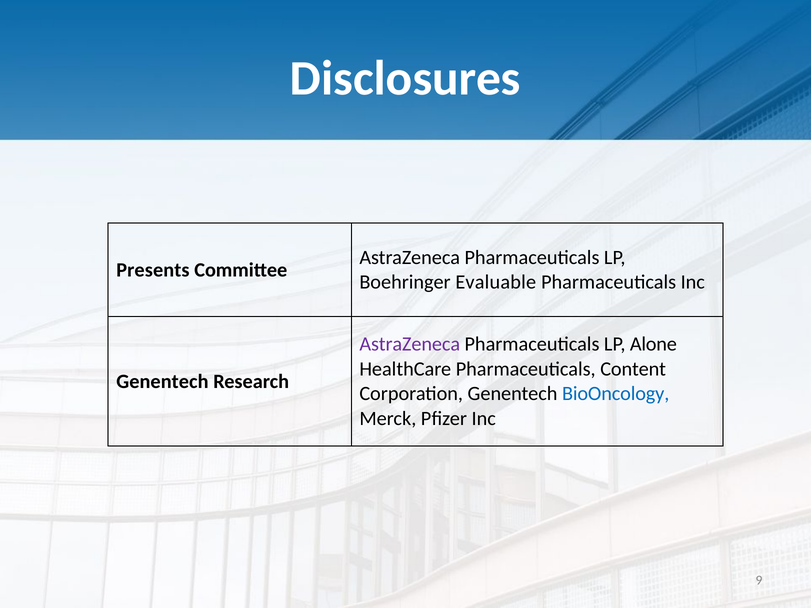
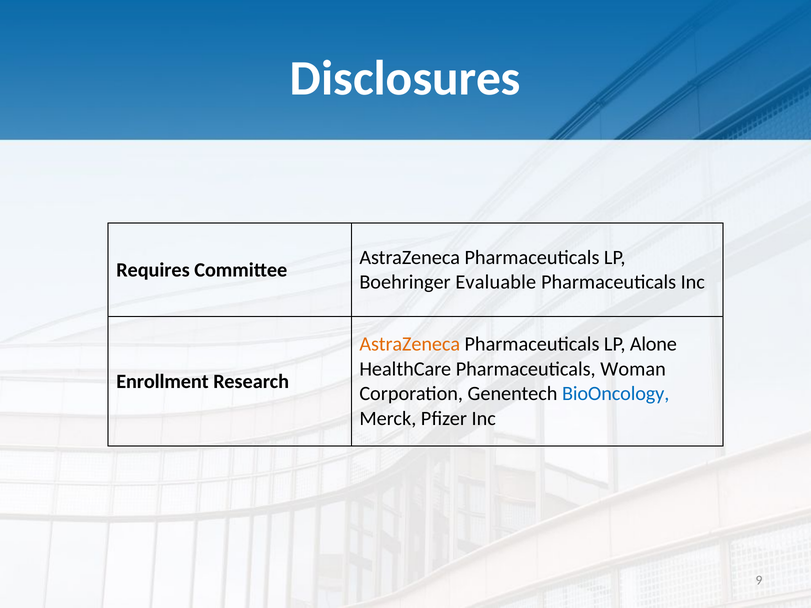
Presents: Presents -> Requires
AstraZeneca at (410, 344) colour: purple -> orange
Content: Content -> Woman
Genentech at (162, 382): Genentech -> Enrollment
